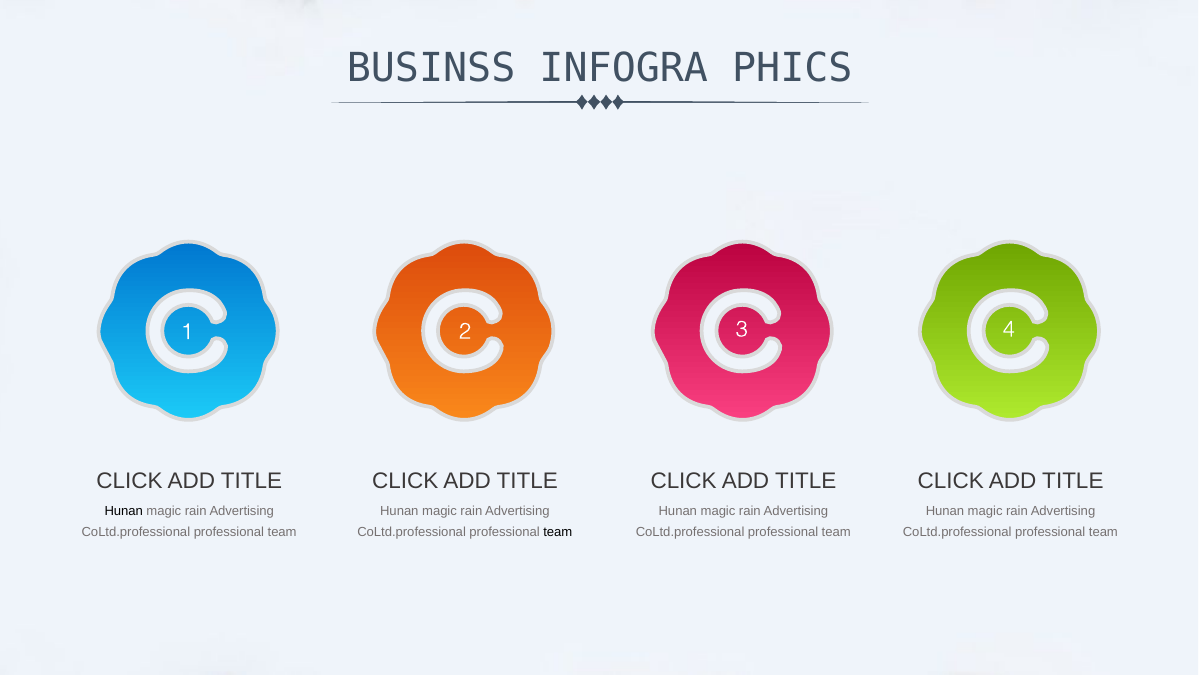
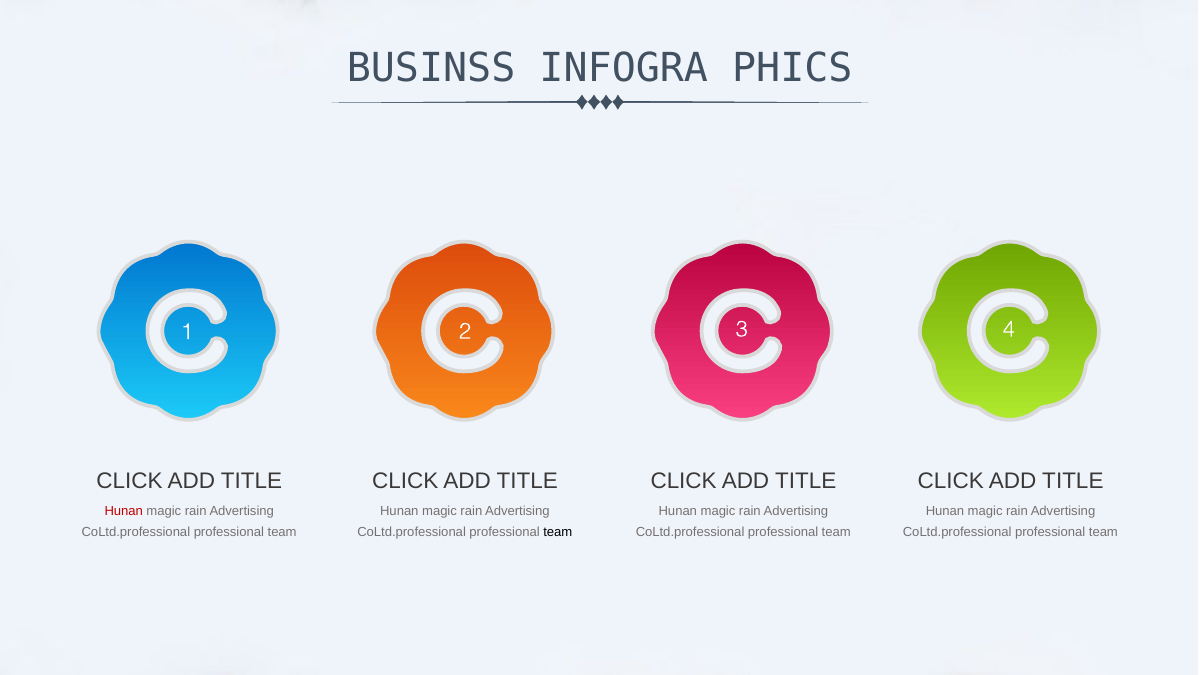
Hunan at (124, 512) colour: black -> red
